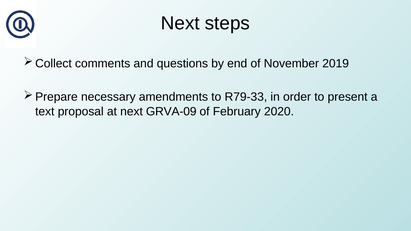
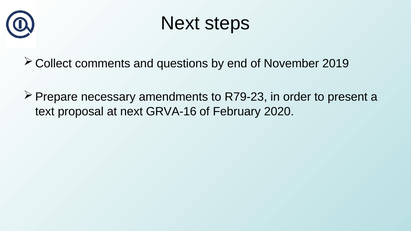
R79-33: R79-33 -> R79-23
GRVA-09: GRVA-09 -> GRVA-16
